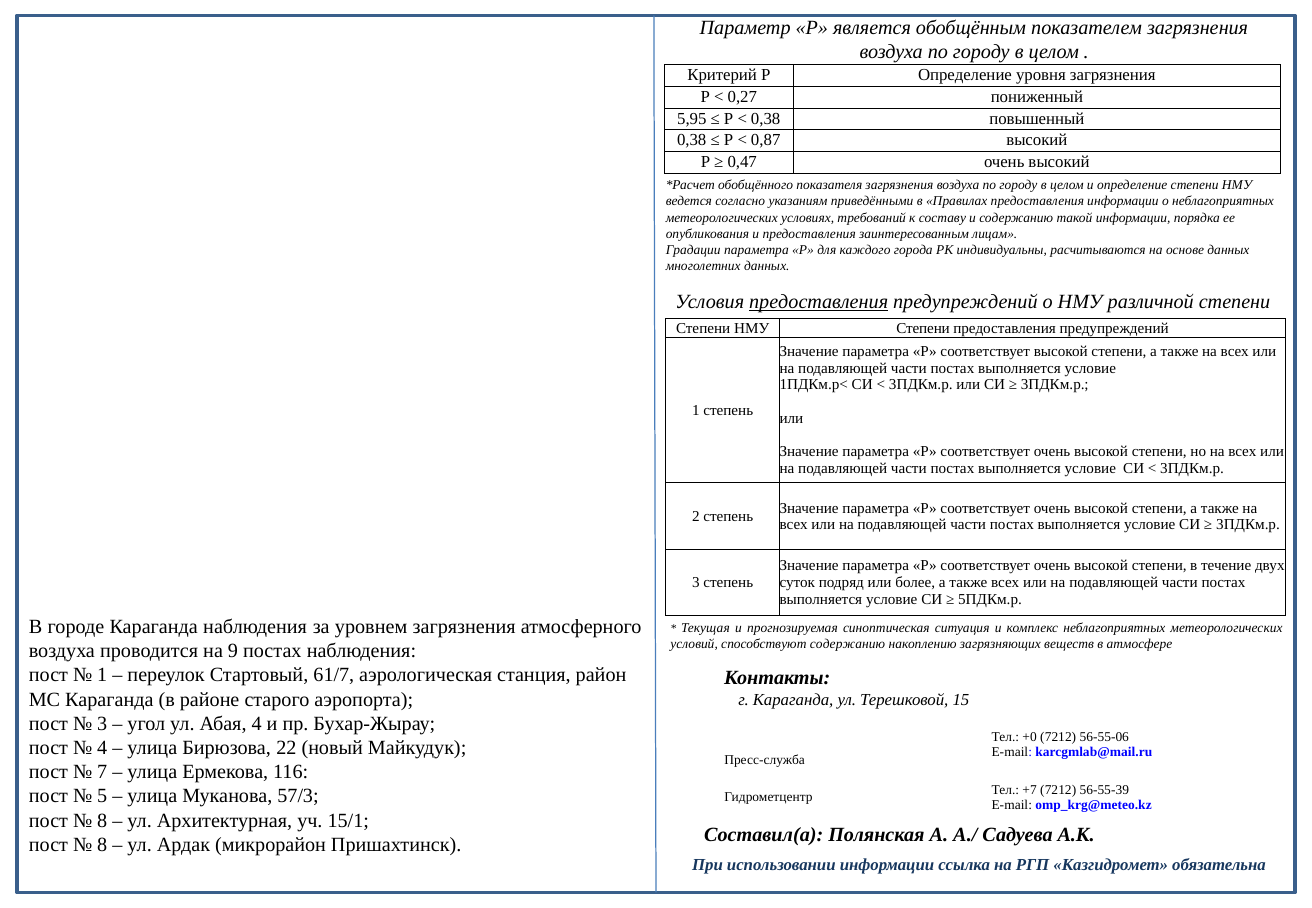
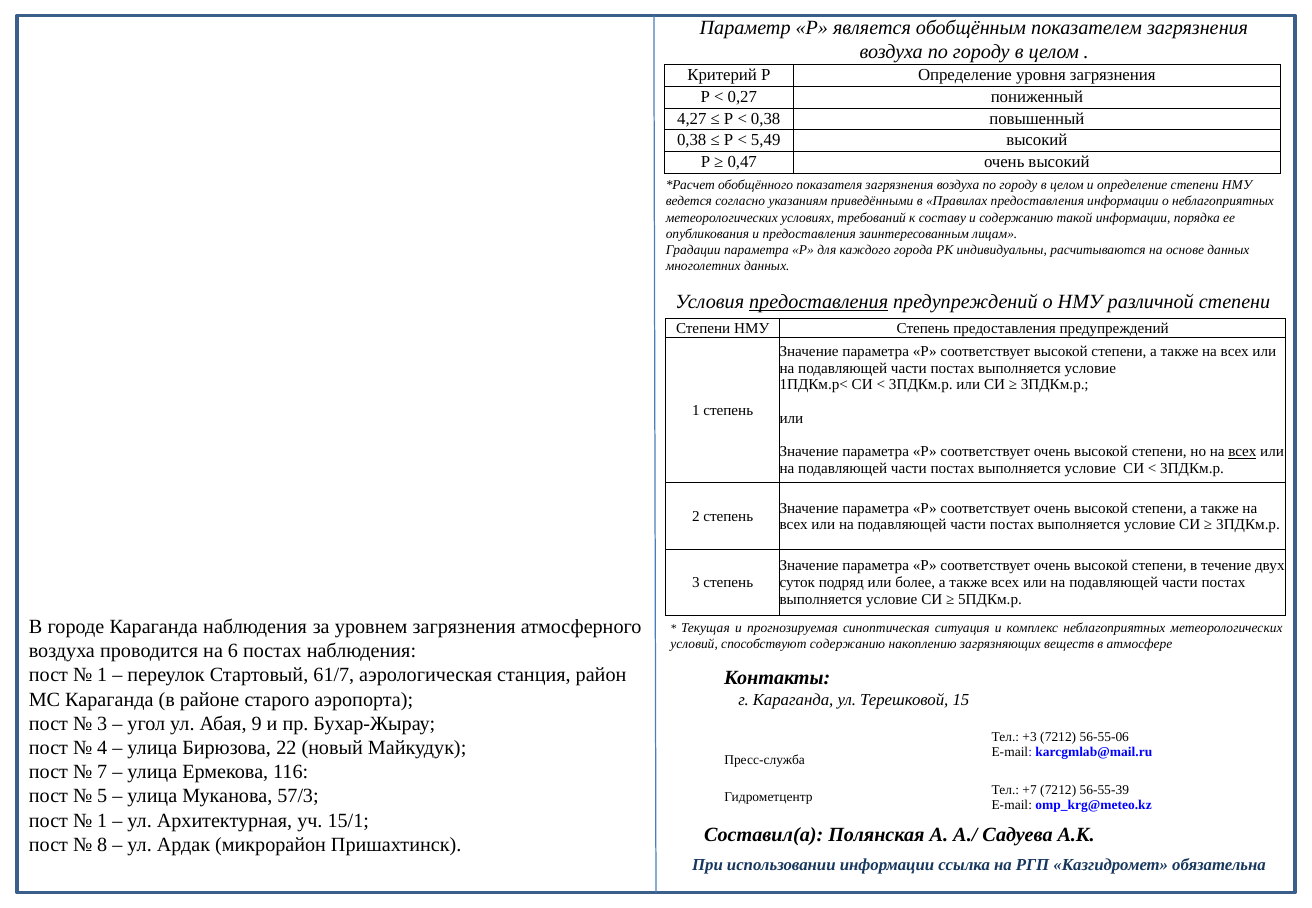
5,95: 5,95 -> 4,27
0,87: 0,87 -> 5,49
НМУ Степени: Степени -> Степень
всех at (1242, 452) underline: none -> present
9: 9 -> 6
Абая 4: 4 -> 9
+0: +0 -> +3
8 at (102, 821): 8 -> 1
